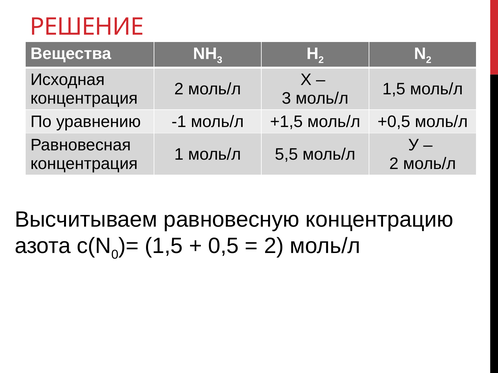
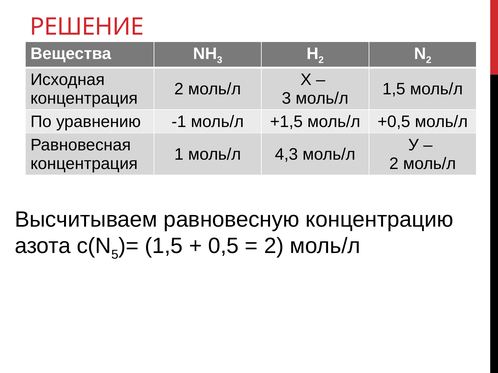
5,5: 5,5 -> 4,3
0: 0 -> 5
